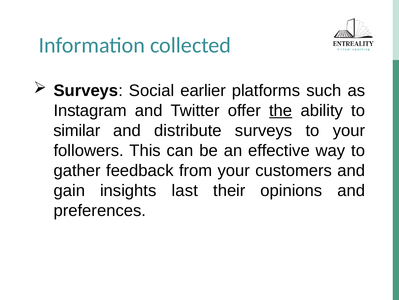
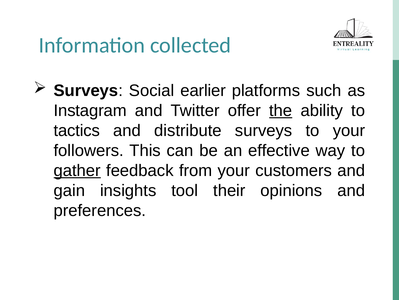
similar: similar -> tactics
gather underline: none -> present
last: last -> tool
